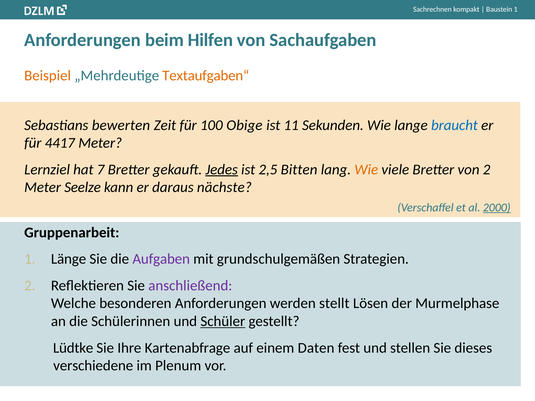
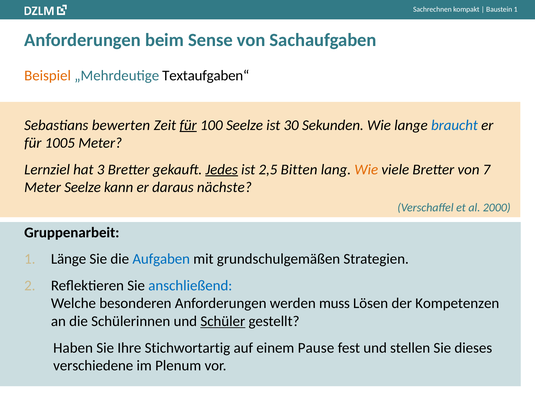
Hilfen: Hilfen -> Sense
Textaufgaben“ colour: orange -> black
für at (188, 125) underline: none -> present
100 Obige: Obige -> Seelze
11: 11 -> 30
4417: 4417 -> 1005
7: 7 -> 3
von 2: 2 -> 7
2000 underline: present -> none
Aufgaben colour: purple -> blue
anschließend colour: purple -> blue
stellt: stellt -> muss
Murmelphase: Murmelphase -> Kompetenzen
Lüdtke: Lüdtke -> Haben
Kartenabfrage: Kartenabfrage -> Stichwortartig
Daten: Daten -> Pause
